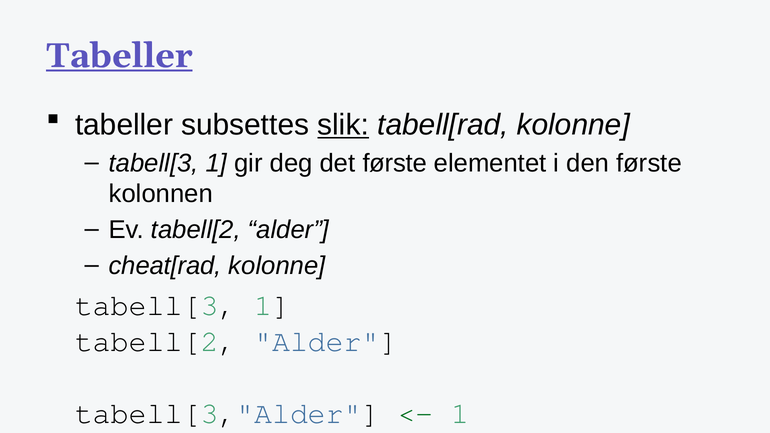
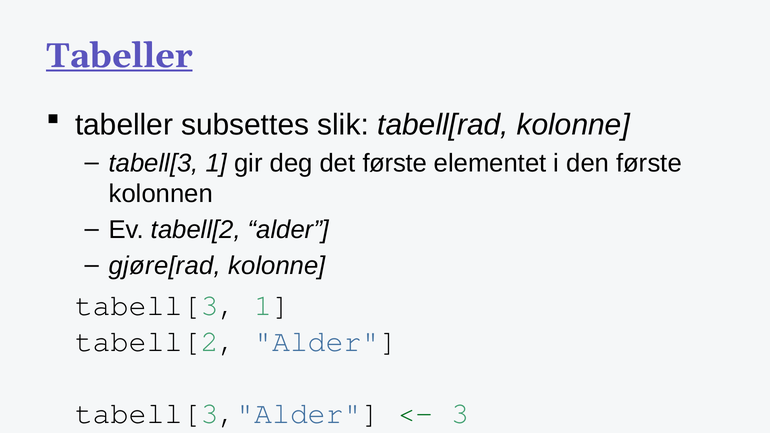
slik underline: present -> none
cheat[rad: cheat[rad -> gjøre[rad
1 at (460, 413): 1 -> 3
